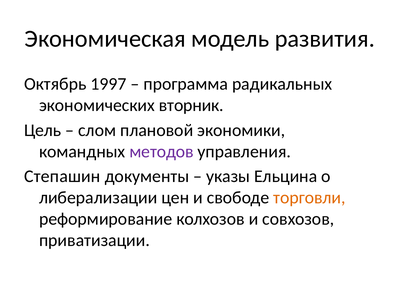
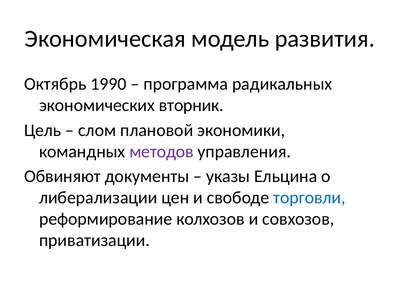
1997: 1997 -> 1990
Степашин: Степашин -> Обвиняют
торговли colour: orange -> blue
